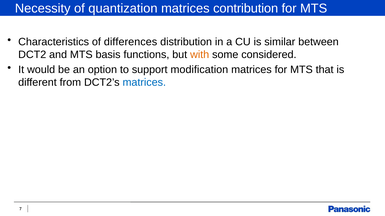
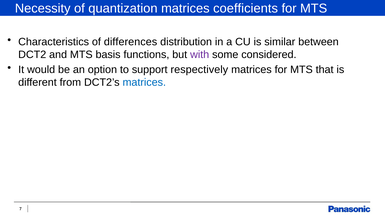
contribution: contribution -> coefficients
with colour: orange -> purple
modification: modification -> respectively
